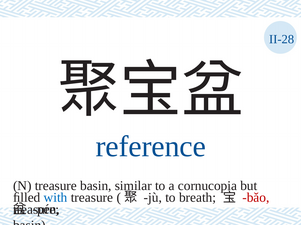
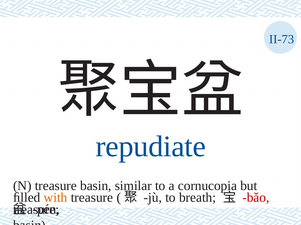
II-28: II-28 -> II-73
reference: reference -> repudiate
with colour: blue -> orange
